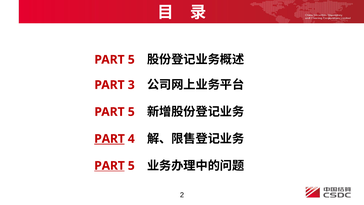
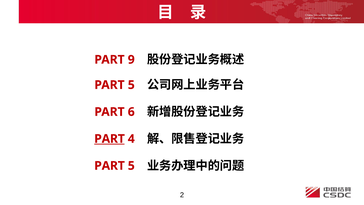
5 at (131, 60): 5 -> 9
3 at (131, 85): 3 -> 5
5 at (131, 112): 5 -> 6
PART at (110, 166) underline: present -> none
